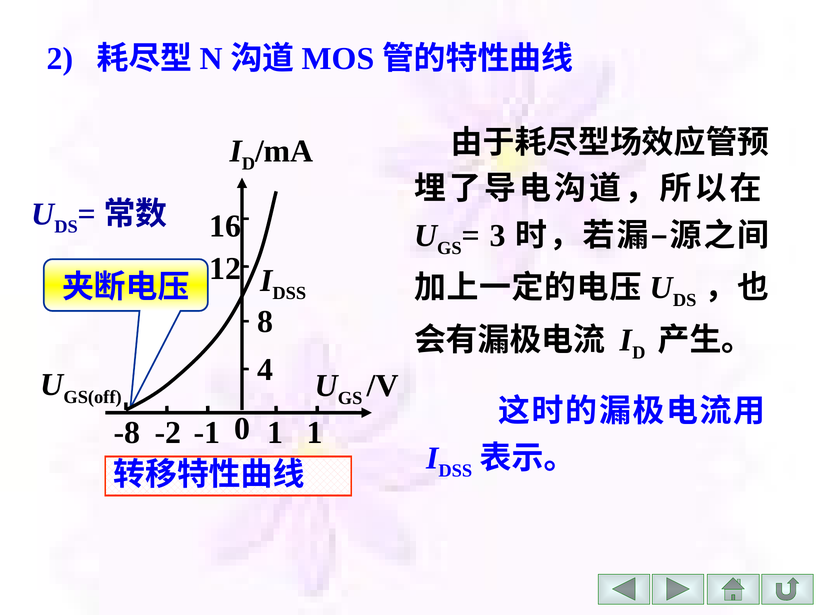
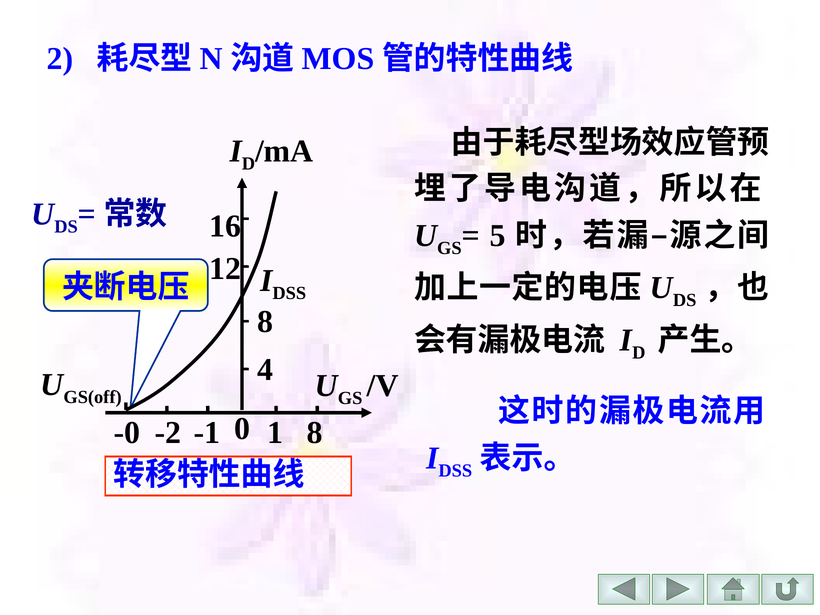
3: 3 -> 5
-8: -8 -> -0
1 1: 1 -> 8
